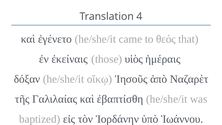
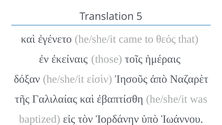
4: 4 -> 5
υἱὸς: υἱὸς -> τοῖς
οἴκῳ: οἴκῳ -> εἰσὶν
